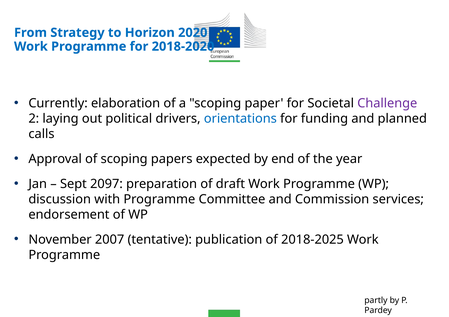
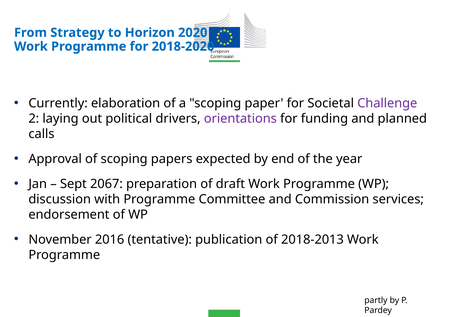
orientations colour: blue -> purple
2097: 2097 -> 2067
2007: 2007 -> 2016
2018-2025: 2018-2025 -> 2018-2013
